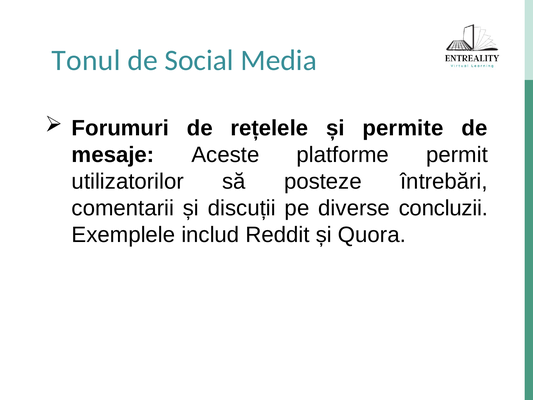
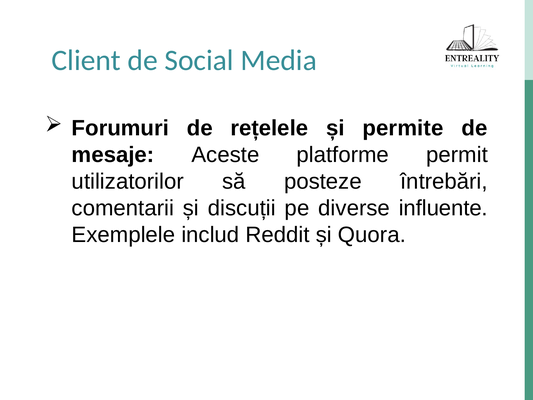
Tonul: Tonul -> Client
concluzii: concluzii -> influente
